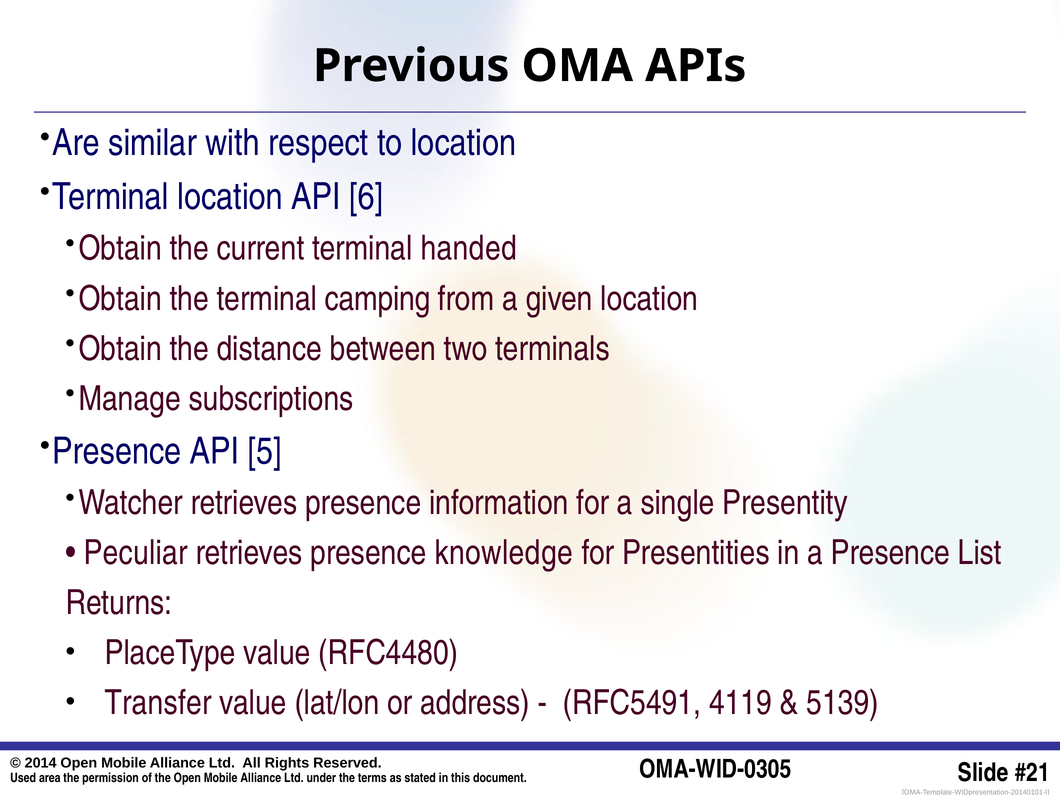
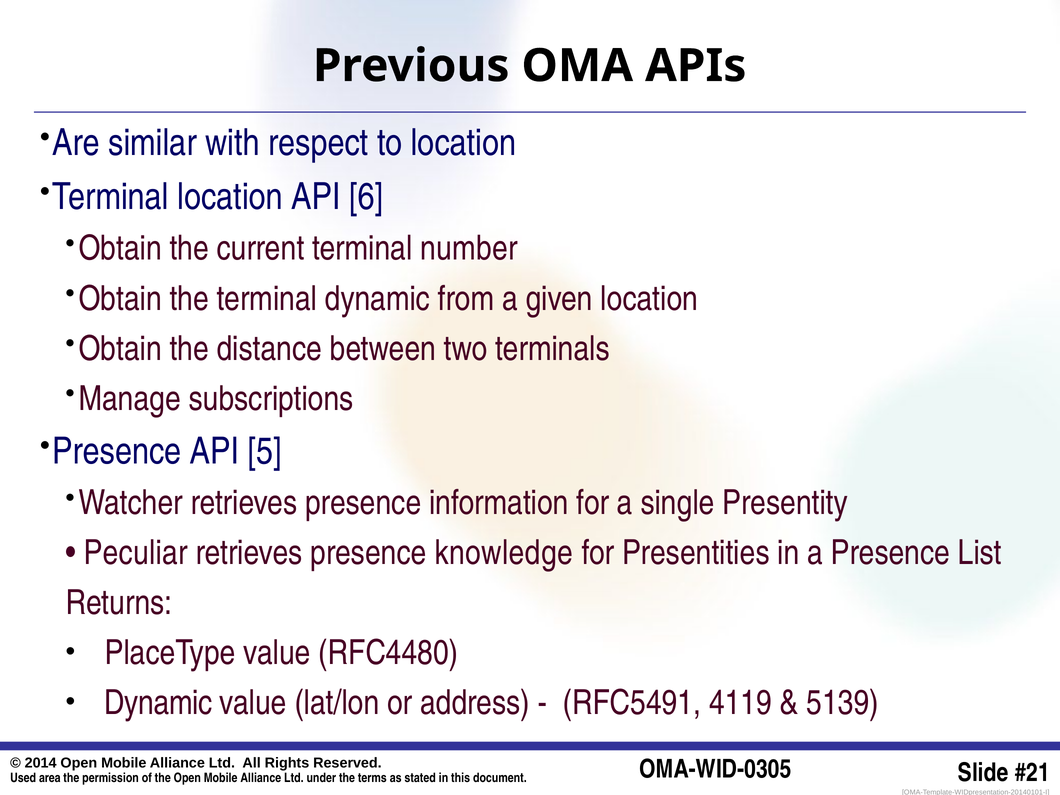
handed: handed -> number
terminal camping: camping -> dynamic
Transfer at (158, 703): Transfer -> Dynamic
